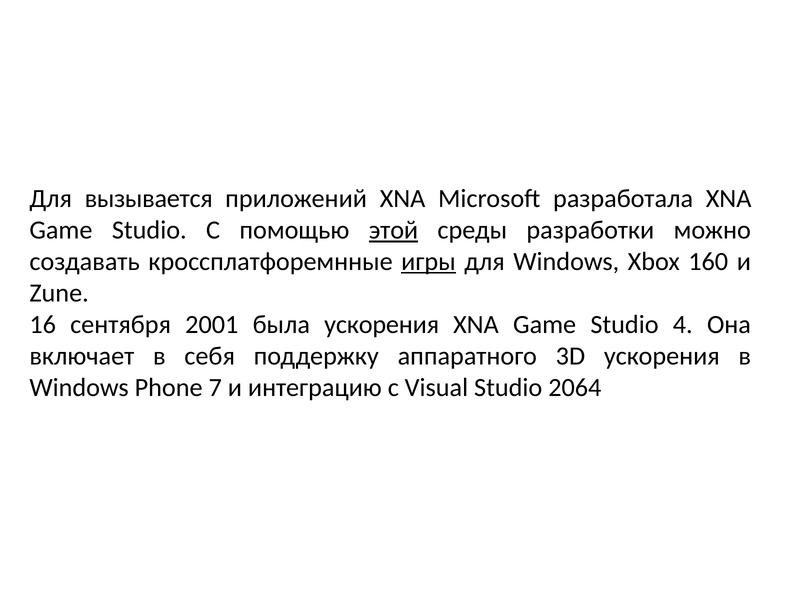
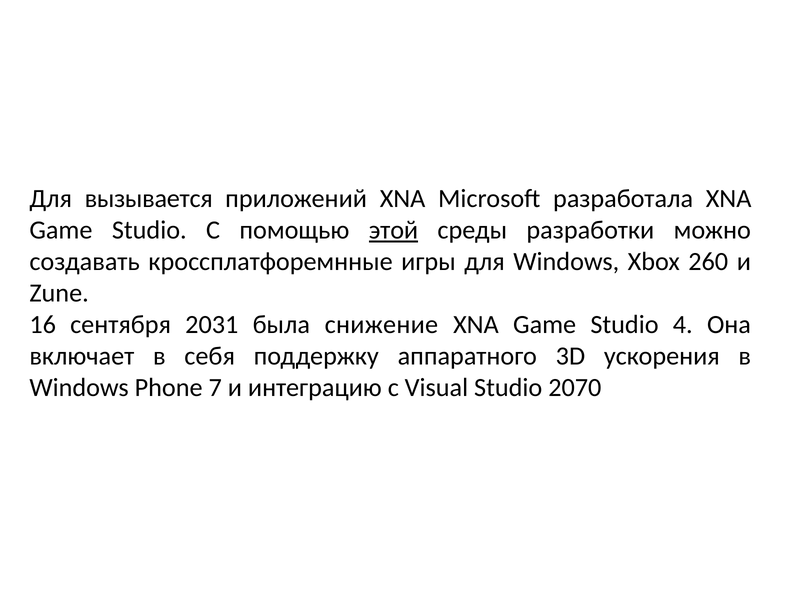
игры underline: present -> none
160: 160 -> 260
2001: 2001 -> 2031
была ускорения: ускорения -> снижение
2064: 2064 -> 2070
